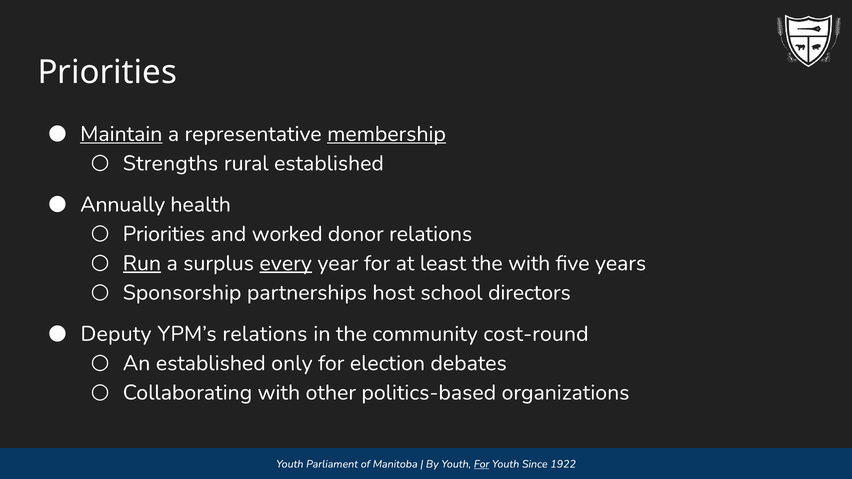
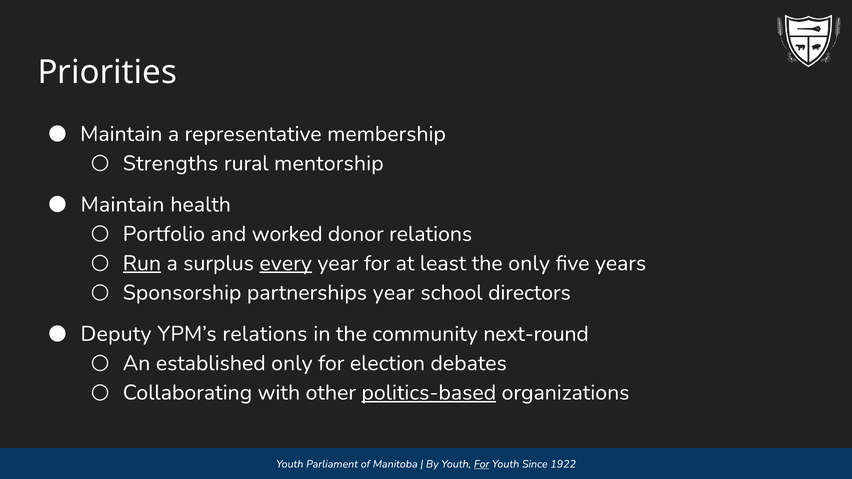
Maintain at (121, 134) underline: present -> none
membership underline: present -> none
rural established: established -> mentorship
Annually at (123, 205): Annually -> Maintain
Priorities at (164, 234): Priorities -> Portfolio
the with: with -> only
partnerships host: host -> year
cost-round: cost-round -> next-round
politics-based underline: none -> present
